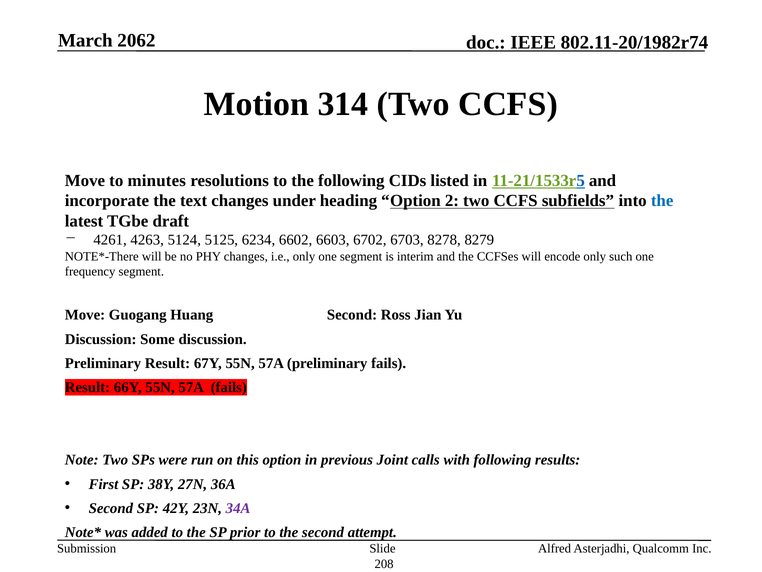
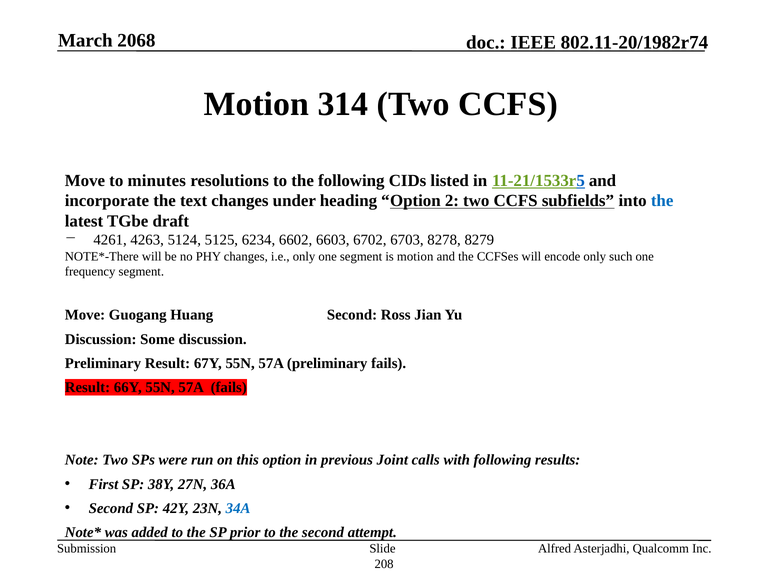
2062: 2062 -> 2068
is interim: interim -> motion
34A colour: purple -> blue
